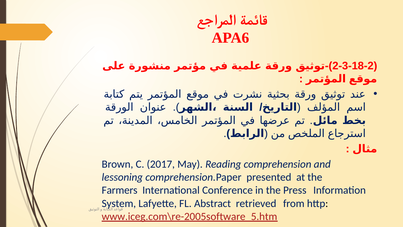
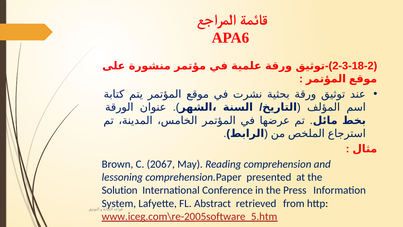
2017: 2017 -> 2067
Farmers: Farmers -> Solution
